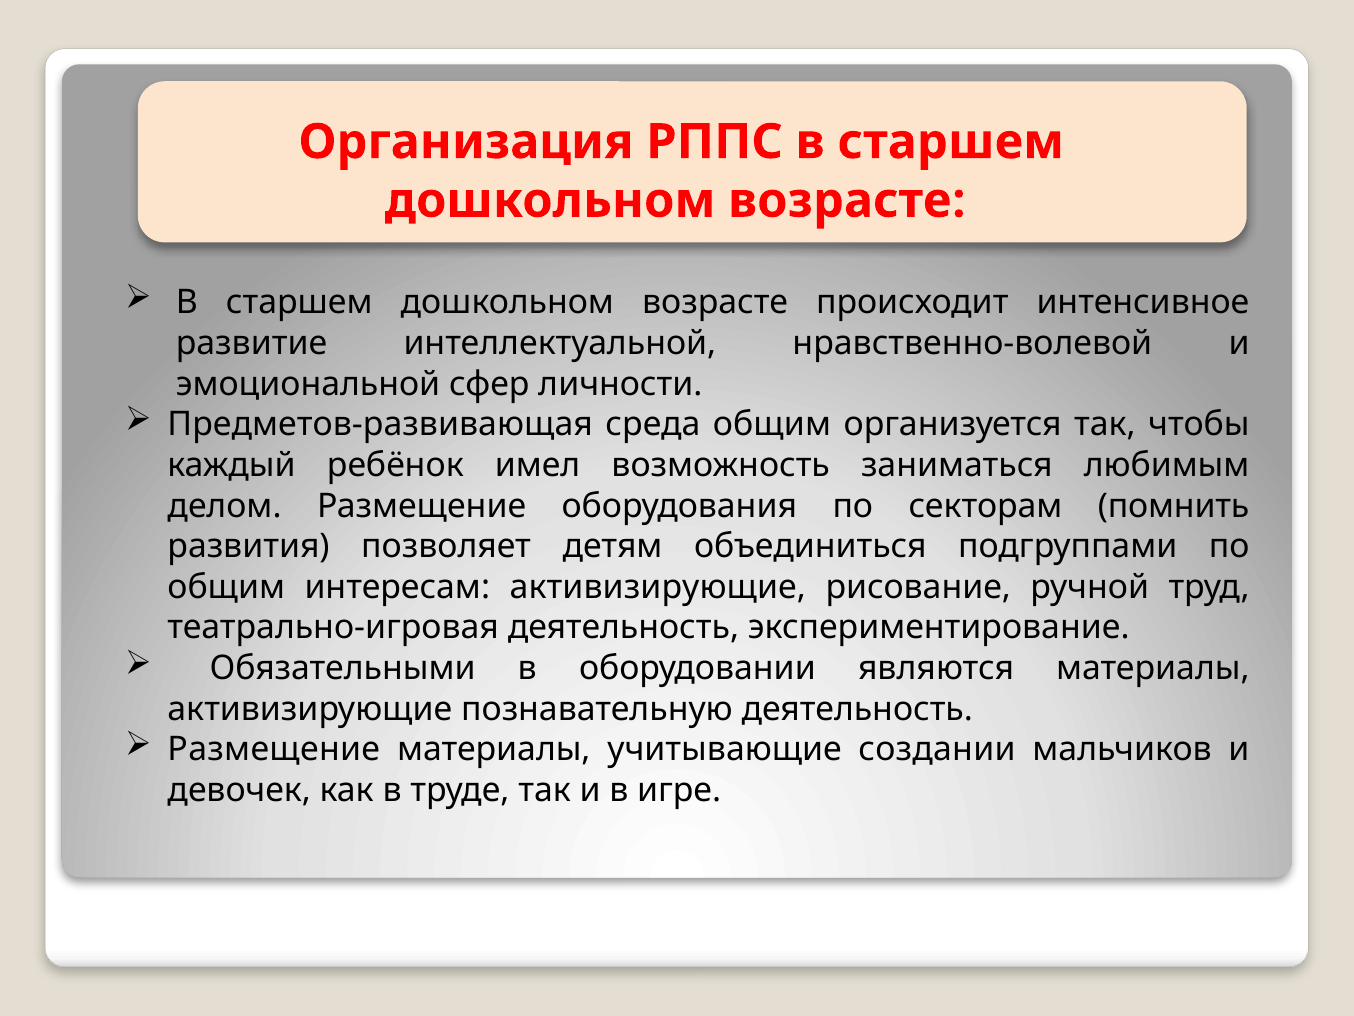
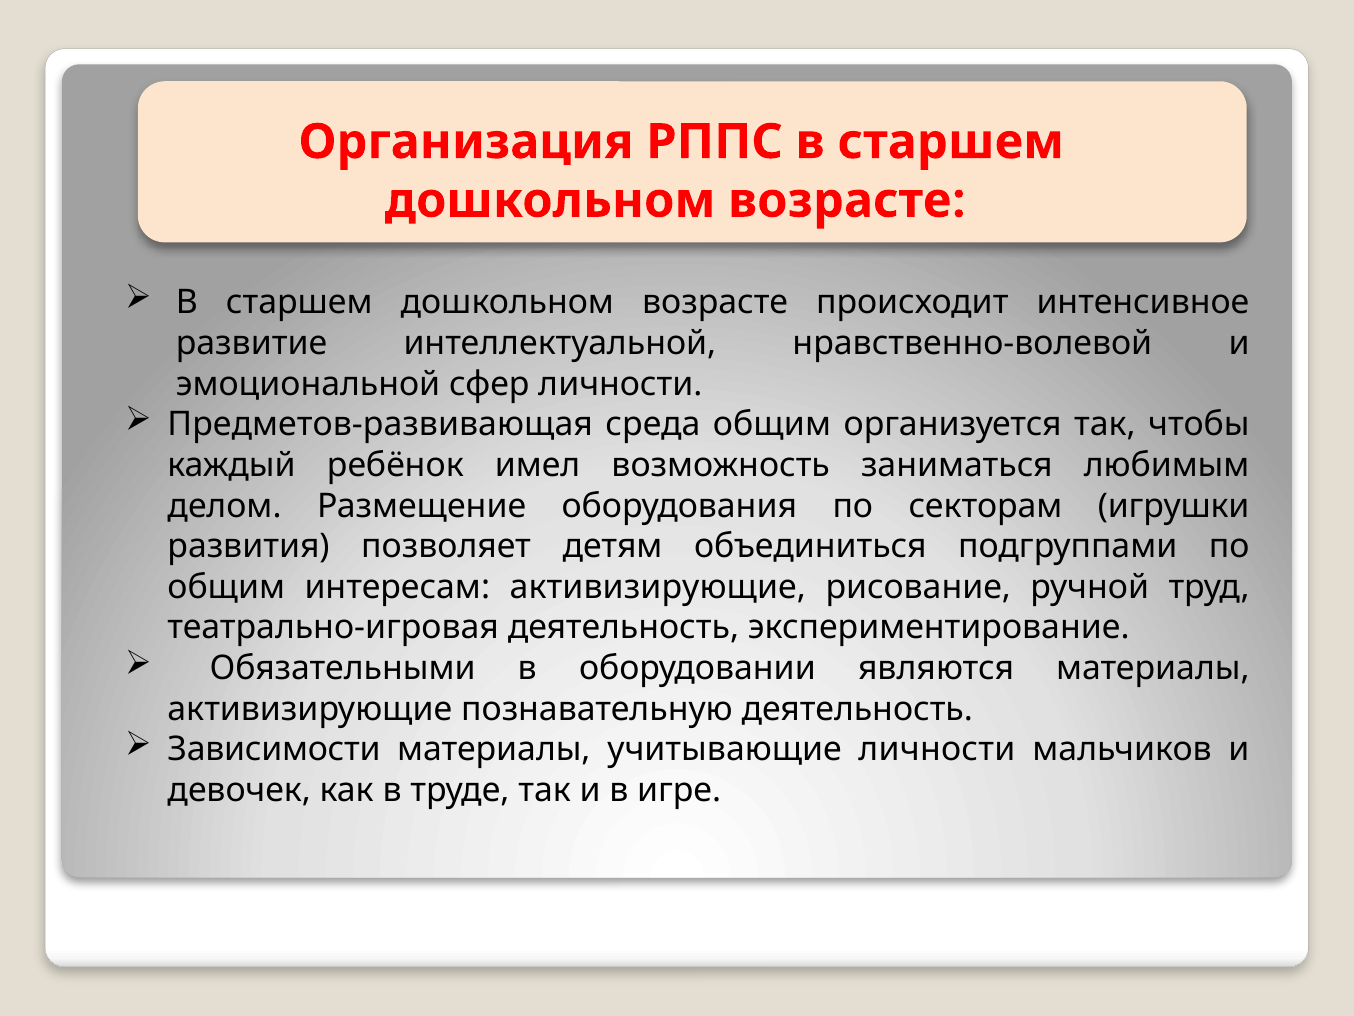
помнить: помнить -> игрушки
Размещение at (274, 749): Размещение -> Зависимости
учитывающие создании: создании -> личности
